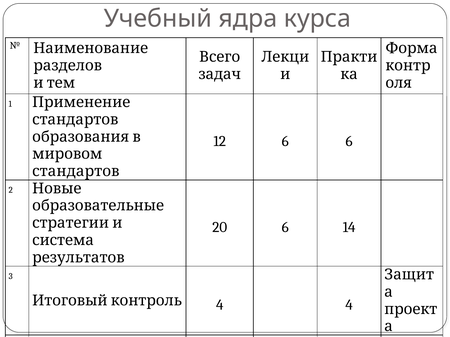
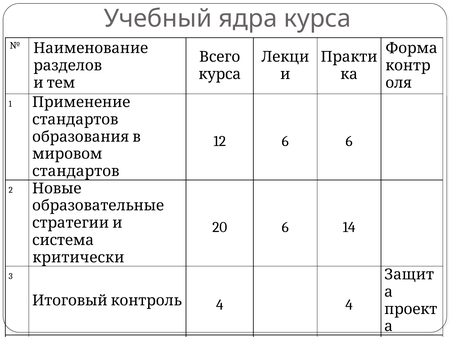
задач at (220, 74): задач -> курса
результатов: результатов -> критически
